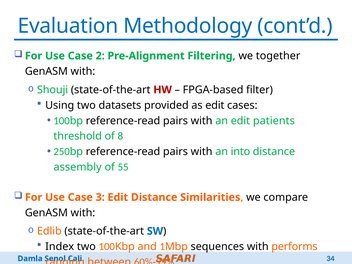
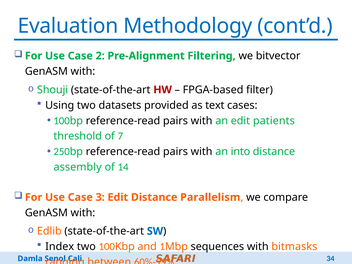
together: together -> bitvector
as edit: edit -> text
8: 8 -> 7
55: 55 -> 14
Similarities: Similarities -> Parallelism
performs: performs -> bitmasks
